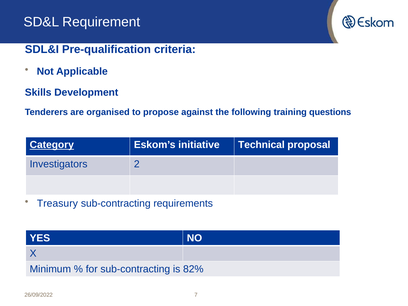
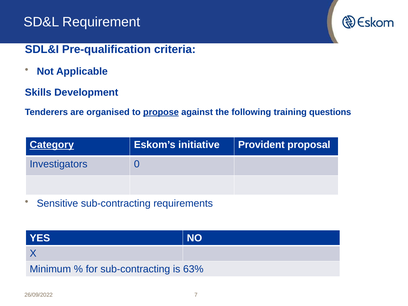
propose underline: none -> present
Technical: Technical -> Provident
2: 2 -> 0
Treasury: Treasury -> Sensitive
82%: 82% -> 63%
